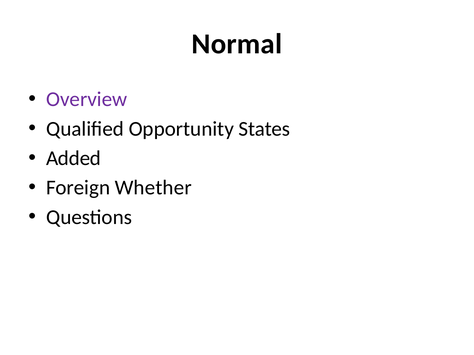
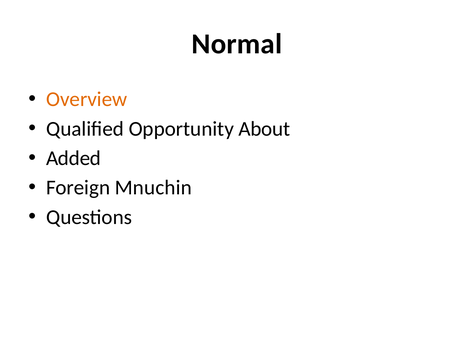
Overview colour: purple -> orange
States: States -> About
Whether: Whether -> Mnuchin
